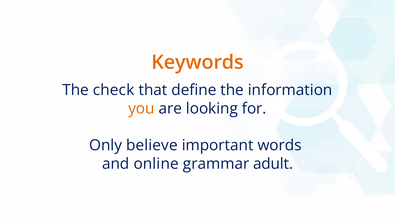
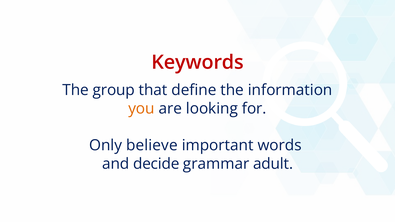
Keywords colour: orange -> red
check: check -> group
online: online -> decide
